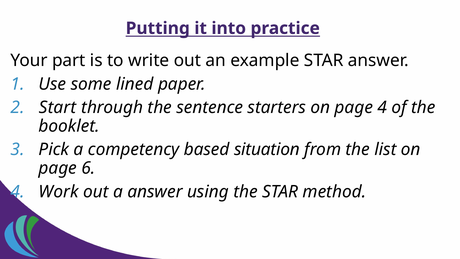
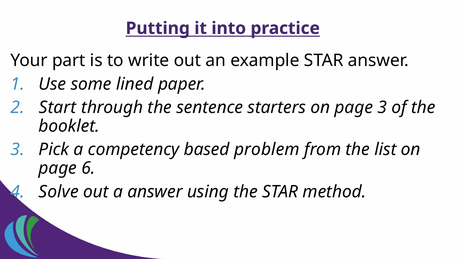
page 4: 4 -> 3
situation: situation -> problem
Work: Work -> Solve
